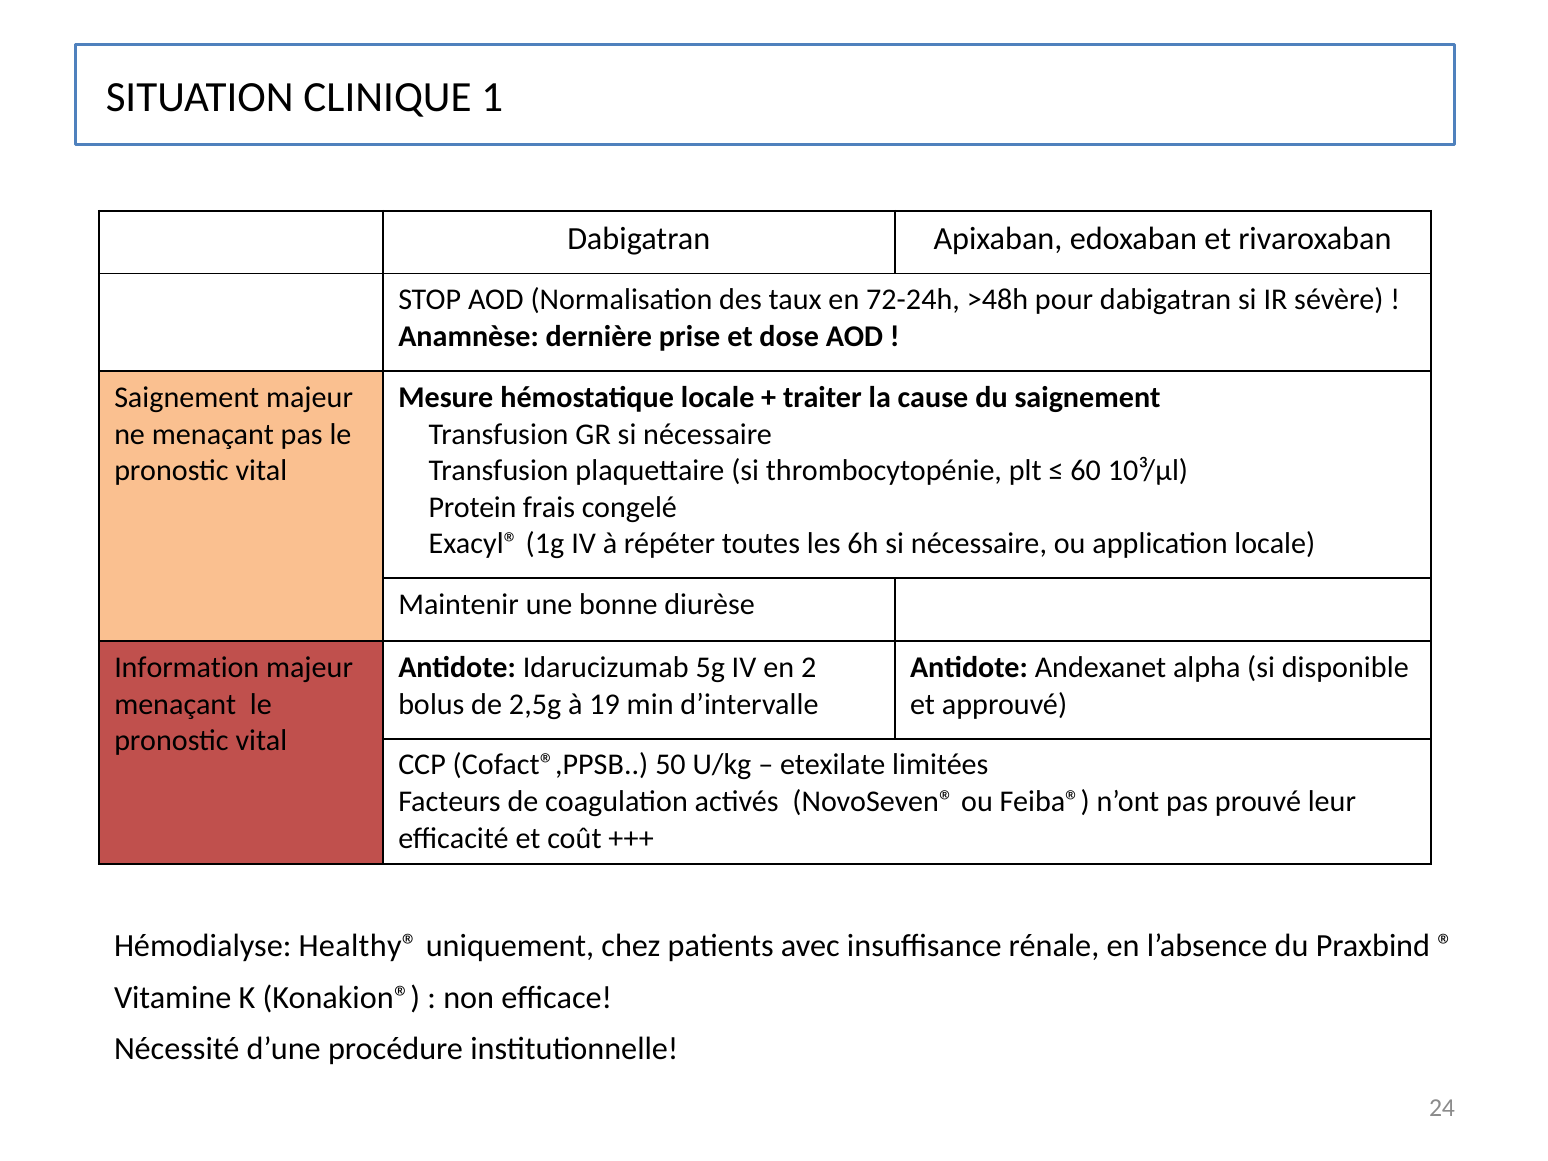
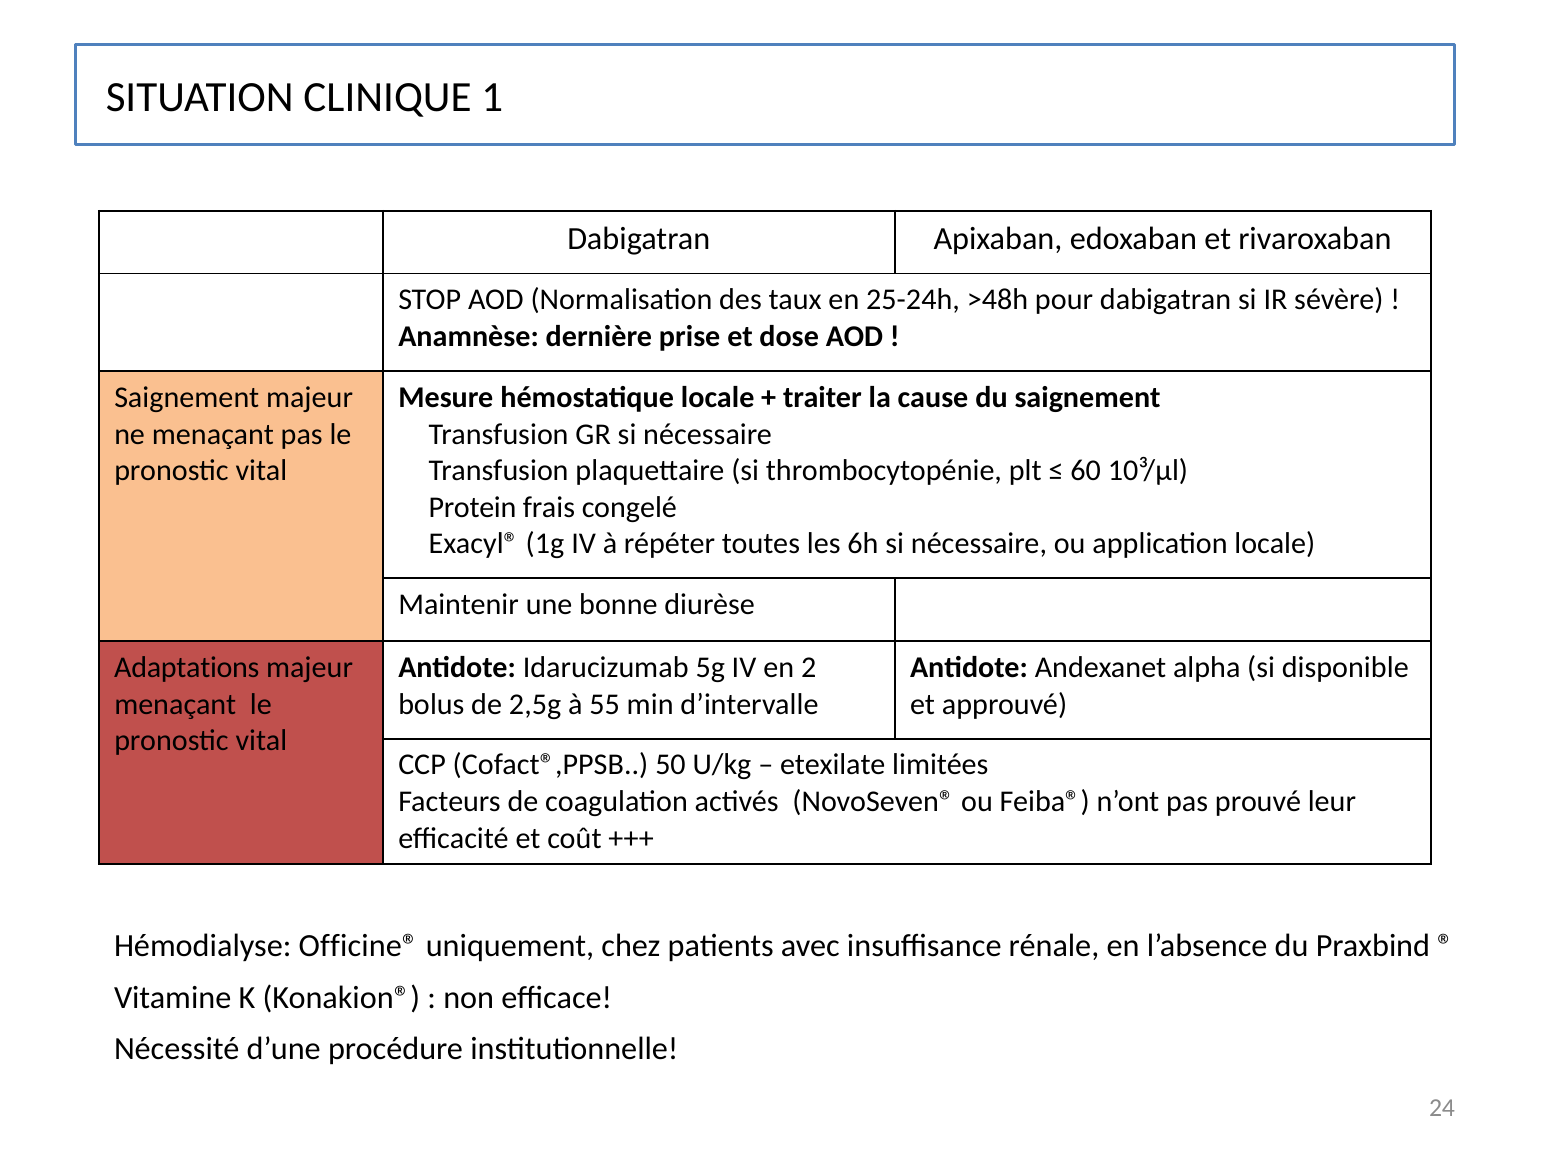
72-24h: 72-24h -> 25-24h
Information: Information -> Adaptations
19: 19 -> 55
Healthy®: Healthy® -> Officine®
